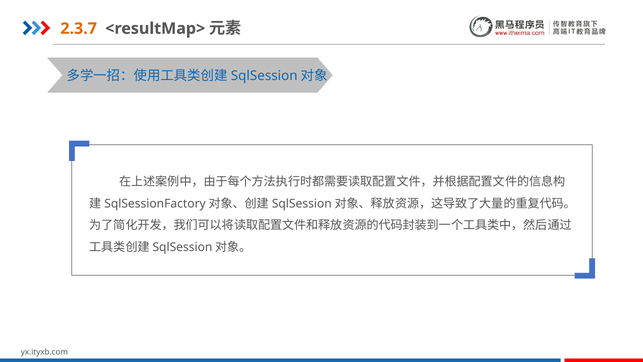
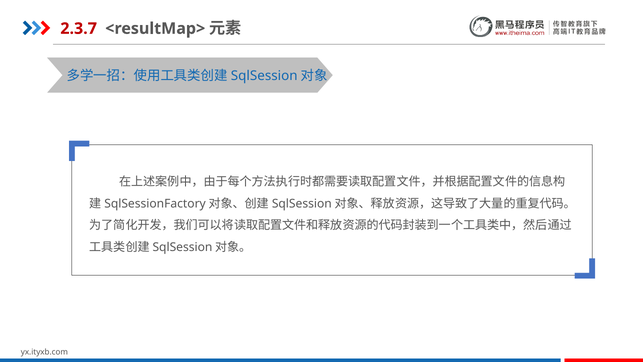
2.3.7 colour: orange -> red
